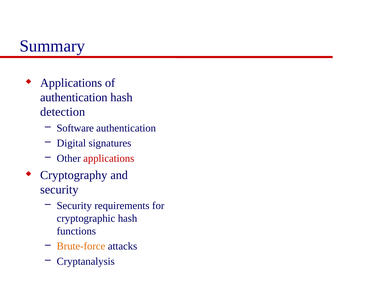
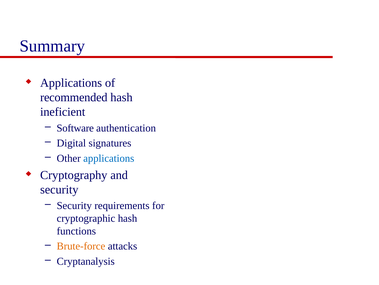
authentication at (74, 97): authentication -> recommended
detection: detection -> ineficient
applications at (109, 158) colour: red -> blue
